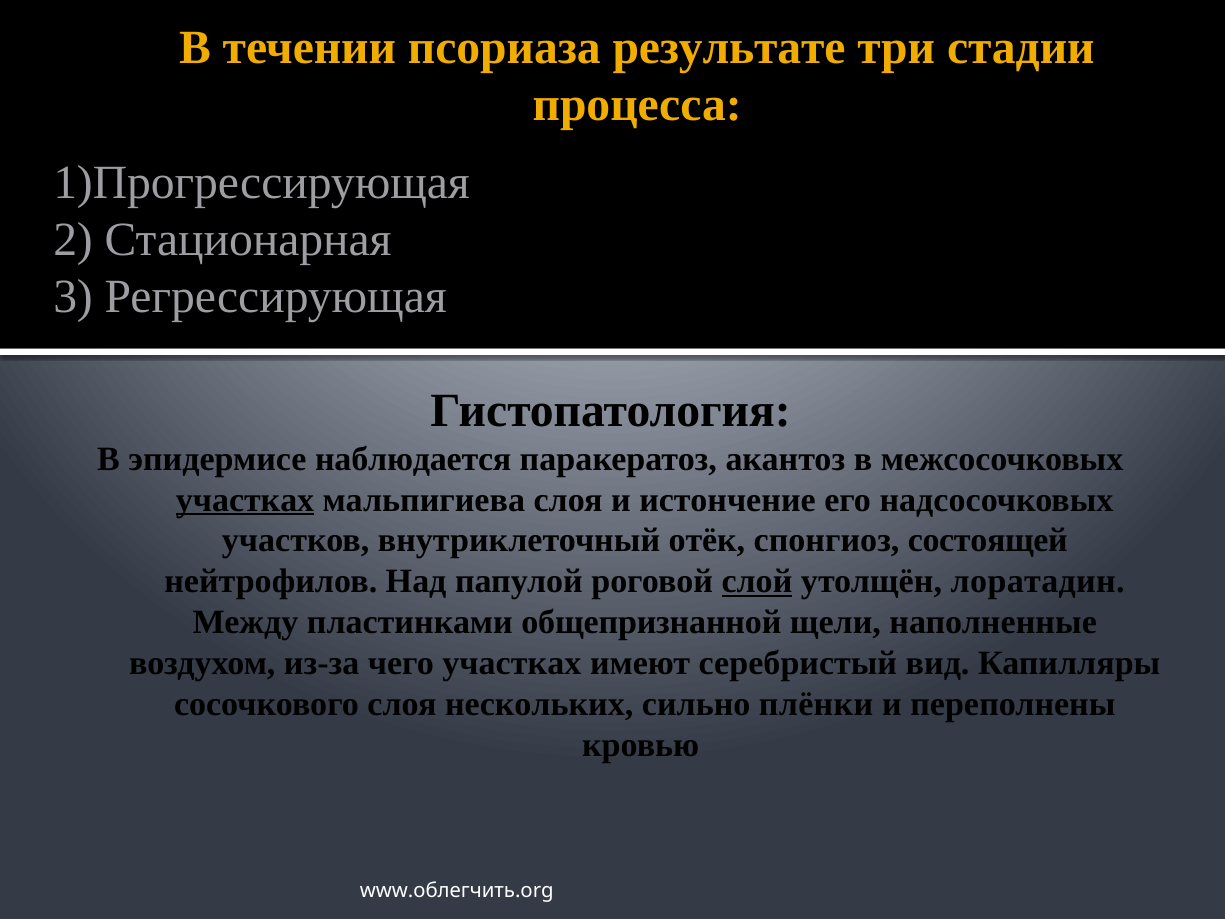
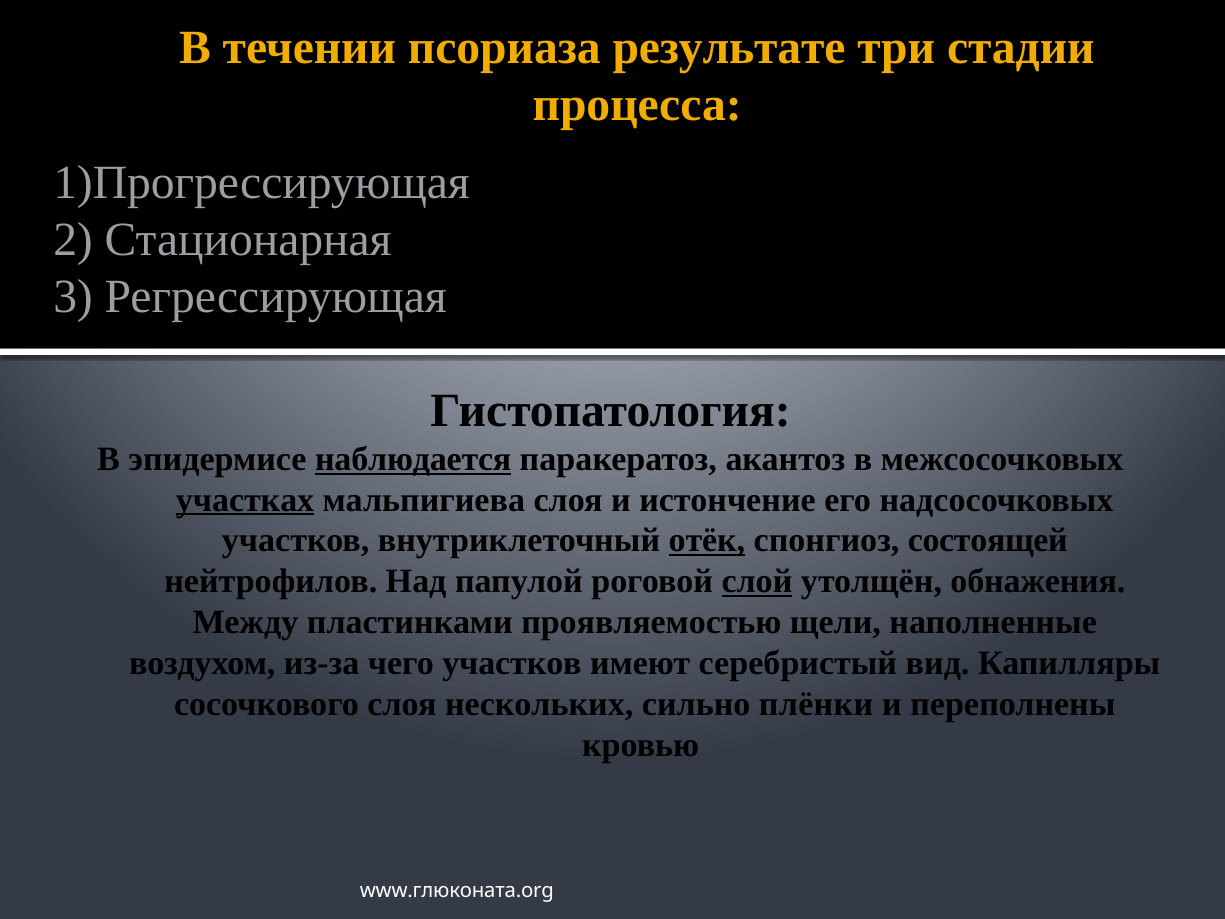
наблюдается underline: none -> present
отёк underline: none -> present
лоратадин: лоратадин -> обнажения
общепризнанной: общепризнанной -> проявляемостью
чего участках: участках -> участков
www.облегчить.org: www.облегчить.org -> www.глюконата.org
